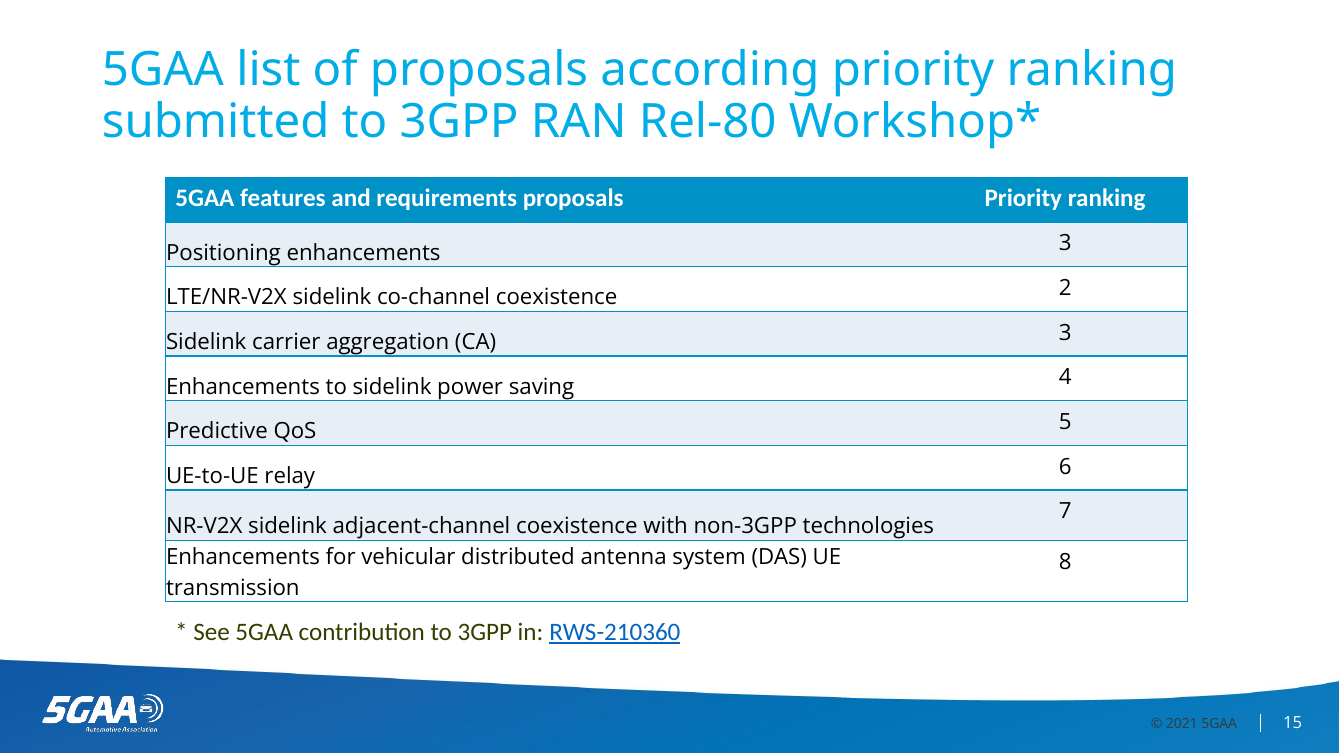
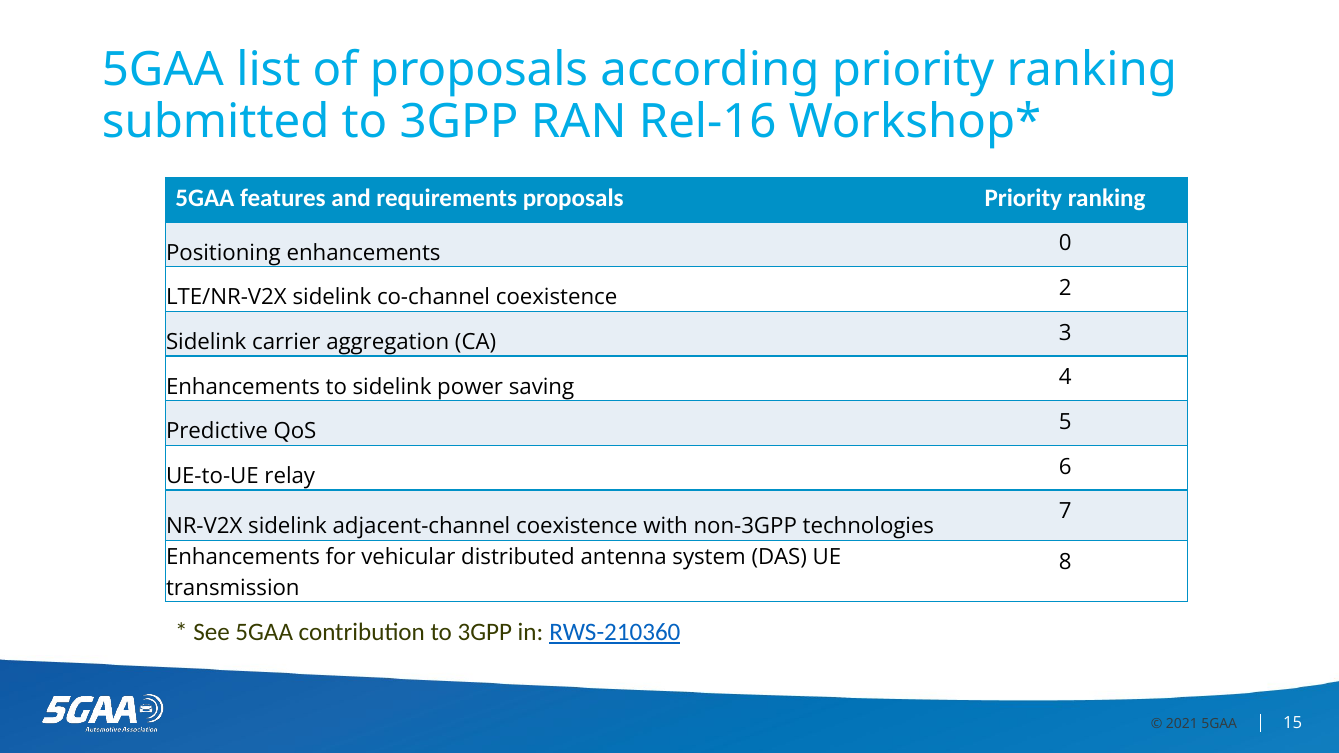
Rel-80: Rel-80 -> Rel-16
enhancements 3: 3 -> 0
